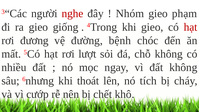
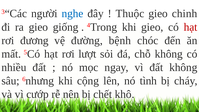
nghe colour: red -> blue
Nhóm: Nhóm -> Thuộc
phạm: phạm -> chinh
thoát: thoát -> cộng
tích: tích -> tình
